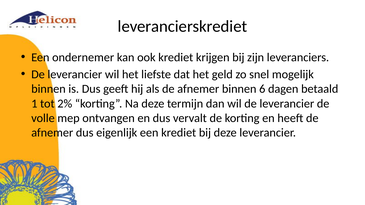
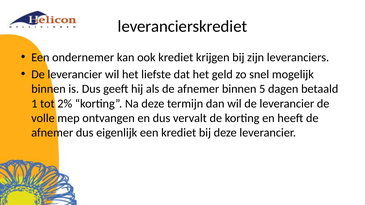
6: 6 -> 5
